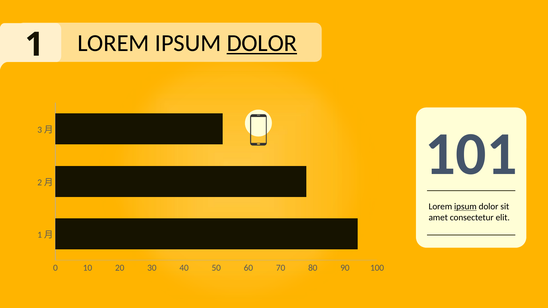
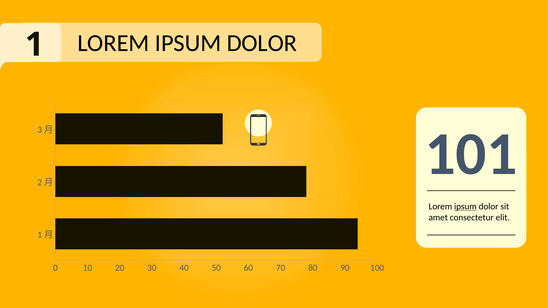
DOLOR at (262, 43) underline: present -> none
